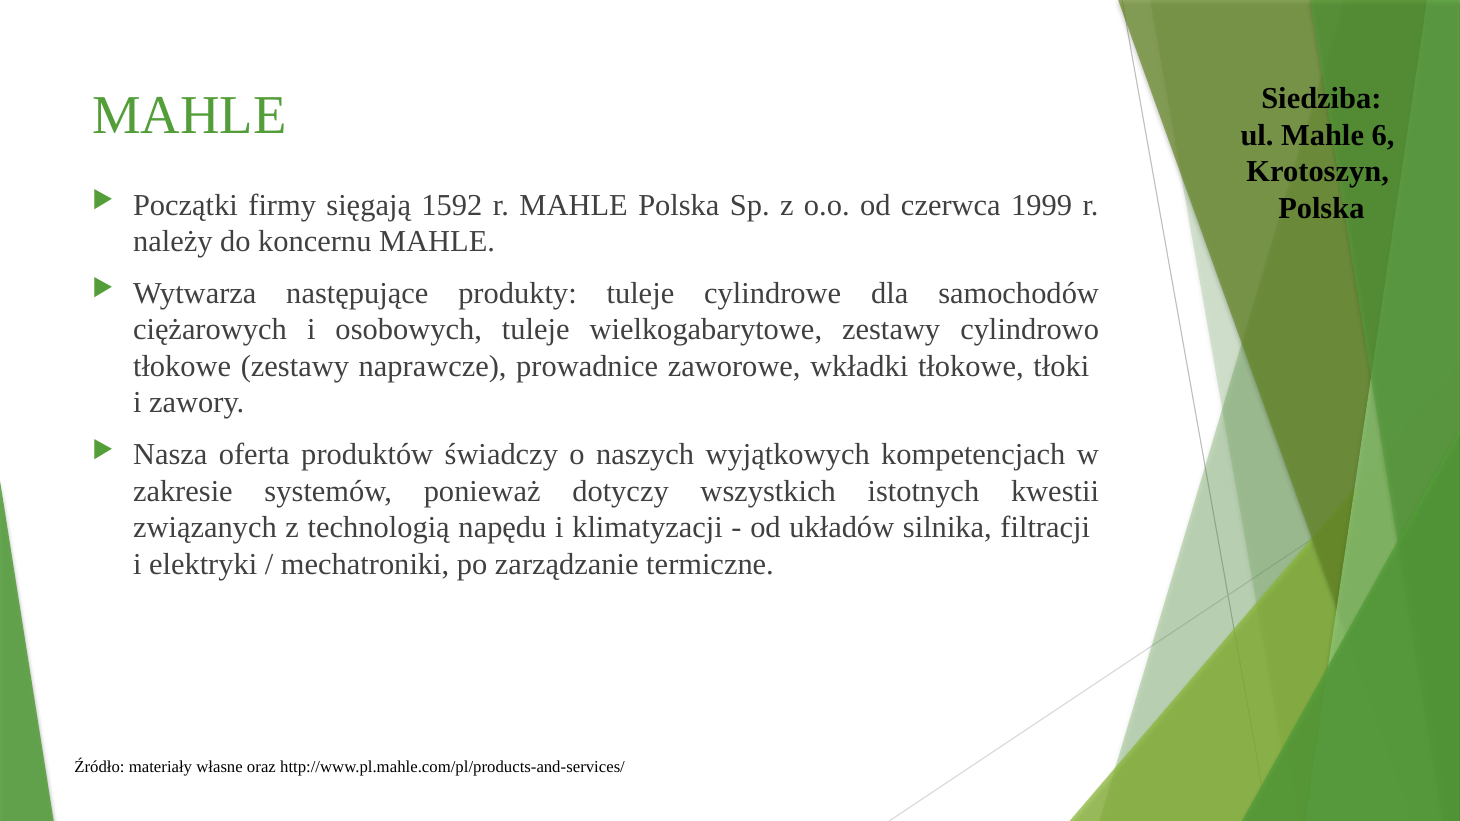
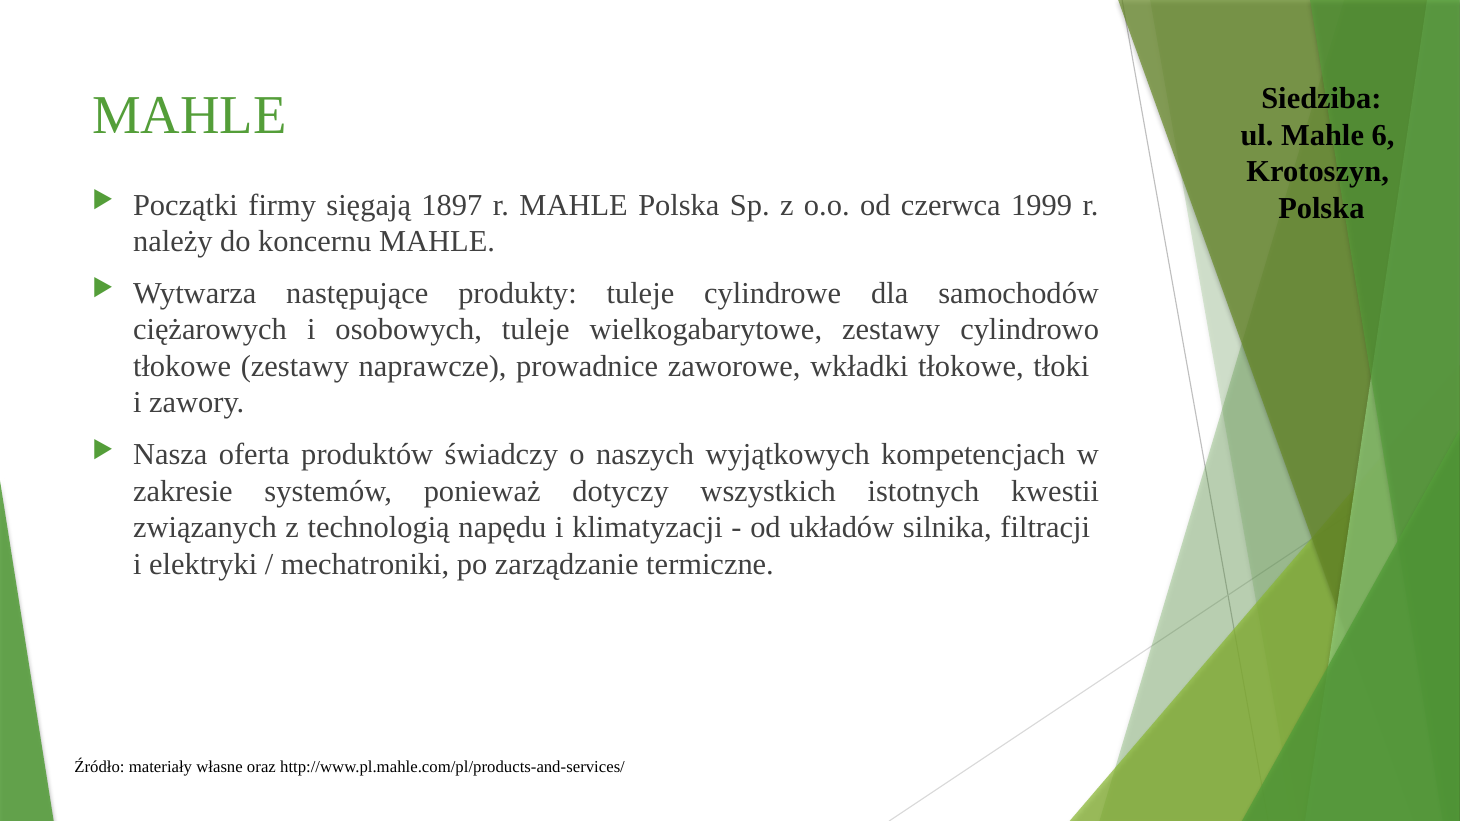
1592: 1592 -> 1897
